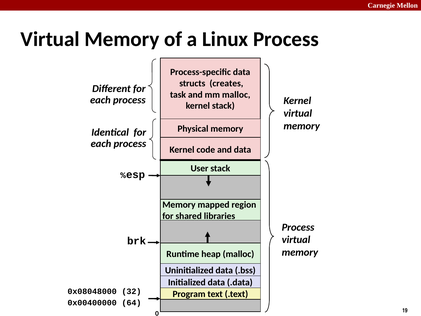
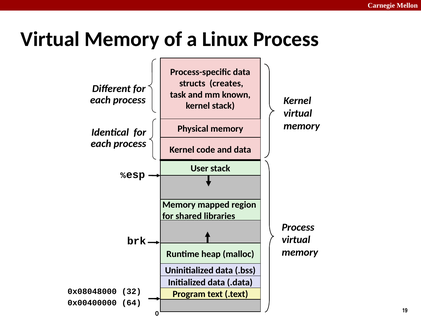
mm malloc: malloc -> known
